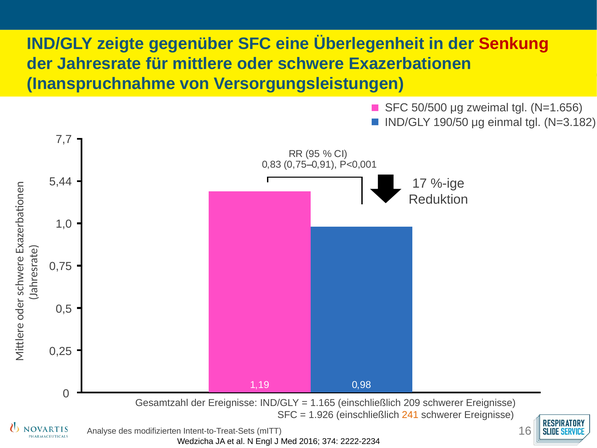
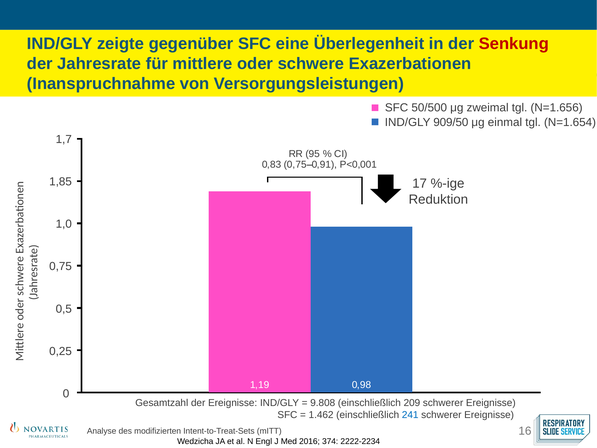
190/50: 190/50 -> 909/50
N=3.182: N=3.182 -> N=1.654
7,7: 7,7 -> 1,7
5,44: 5,44 -> 1,85
1.165: 1.165 -> 9.808
1.926: 1.926 -> 1.462
241 colour: orange -> blue
